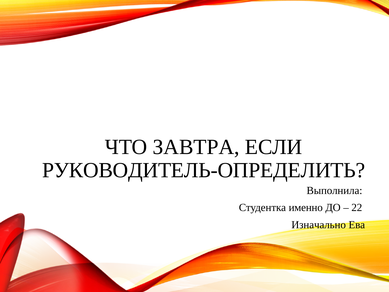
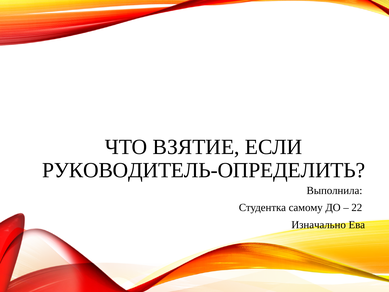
ЗАВТРА: ЗАВТРА -> ВЗЯТИЕ
именно: именно -> самому
